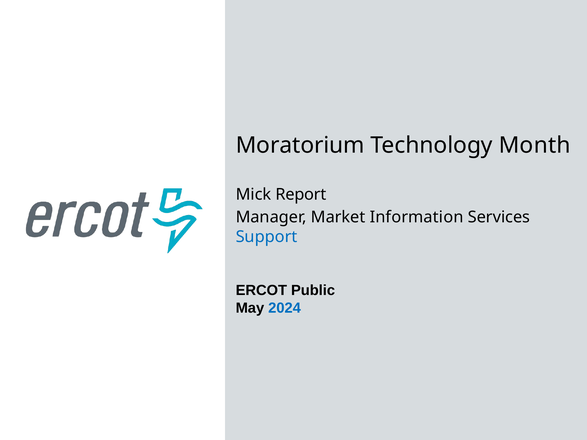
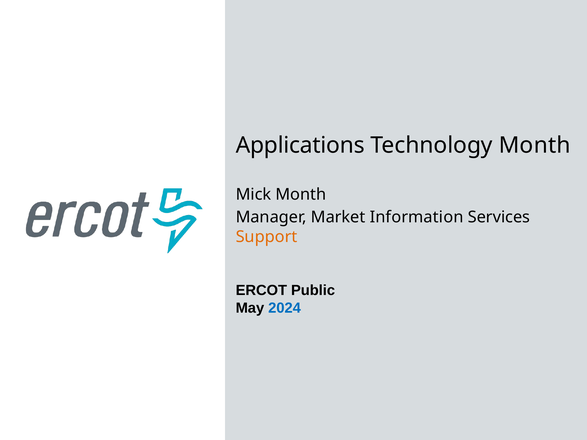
Moratorium: Moratorium -> Applications
Mick Report: Report -> Month
Support colour: blue -> orange
